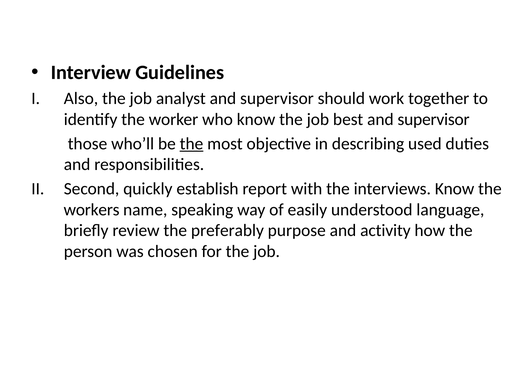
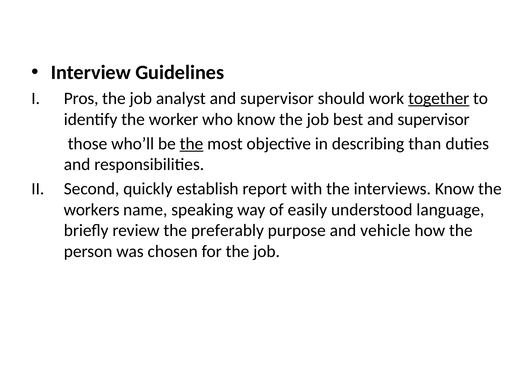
Also: Also -> Pros
together underline: none -> present
used: used -> than
activity: activity -> vehicle
